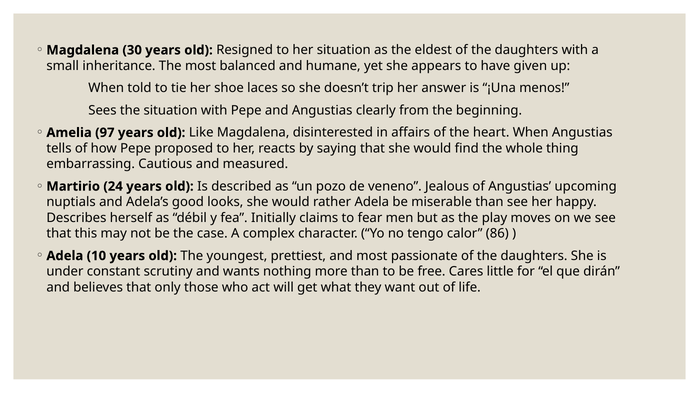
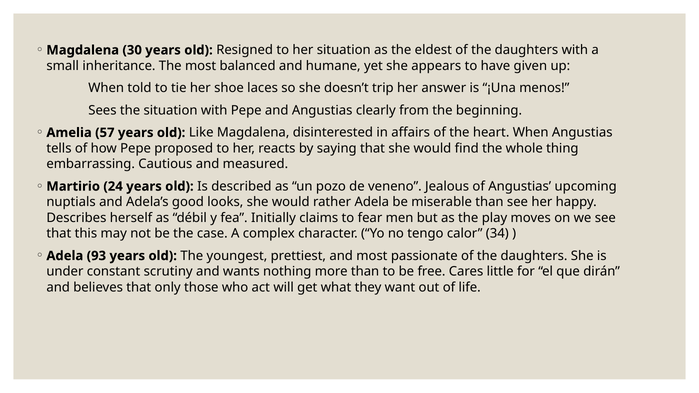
97: 97 -> 57
86: 86 -> 34
10: 10 -> 93
